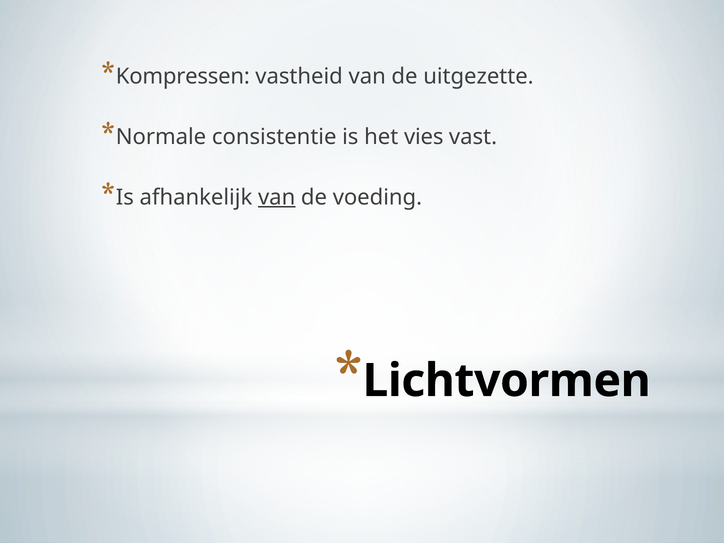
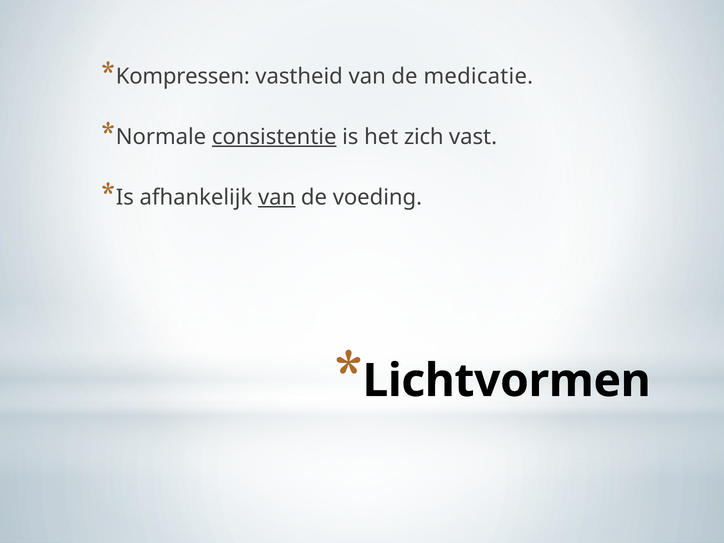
uitgezette: uitgezette -> medicatie
consistentie underline: none -> present
vies: vies -> zich
